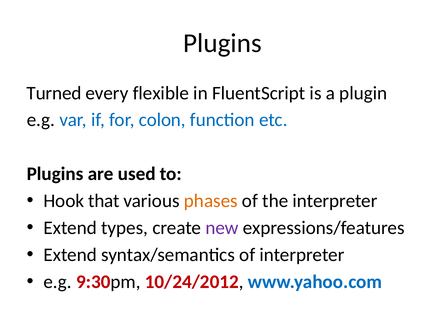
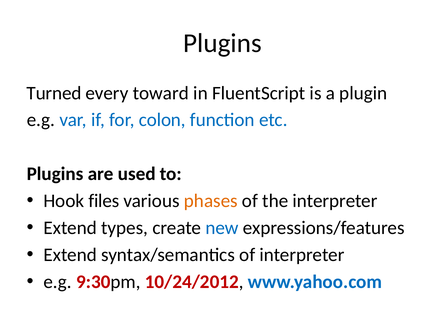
flexible: flexible -> toward
that: that -> files
new colour: purple -> blue
